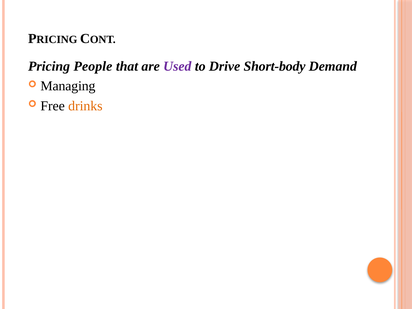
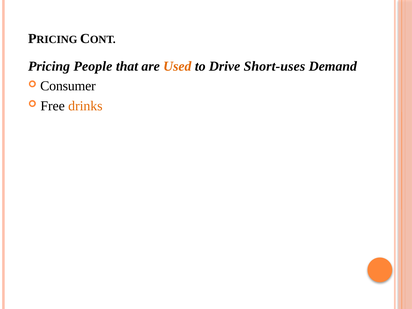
Used colour: purple -> orange
Short-body: Short-body -> Short-uses
Managing: Managing -> Consumer
